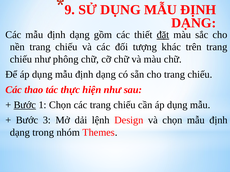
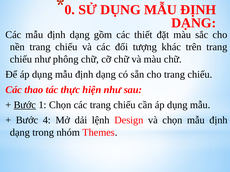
9: 9 -> 0
đặt underline: present -> none
3: 3 -> 4
